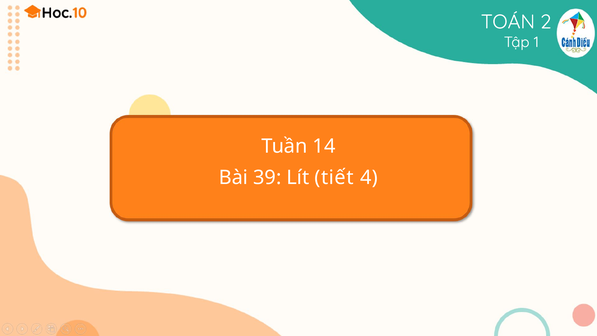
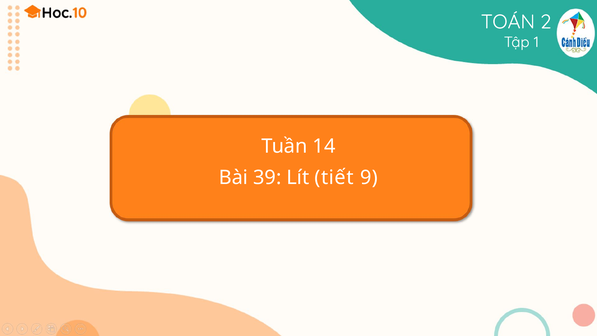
4: 4 -> 9
